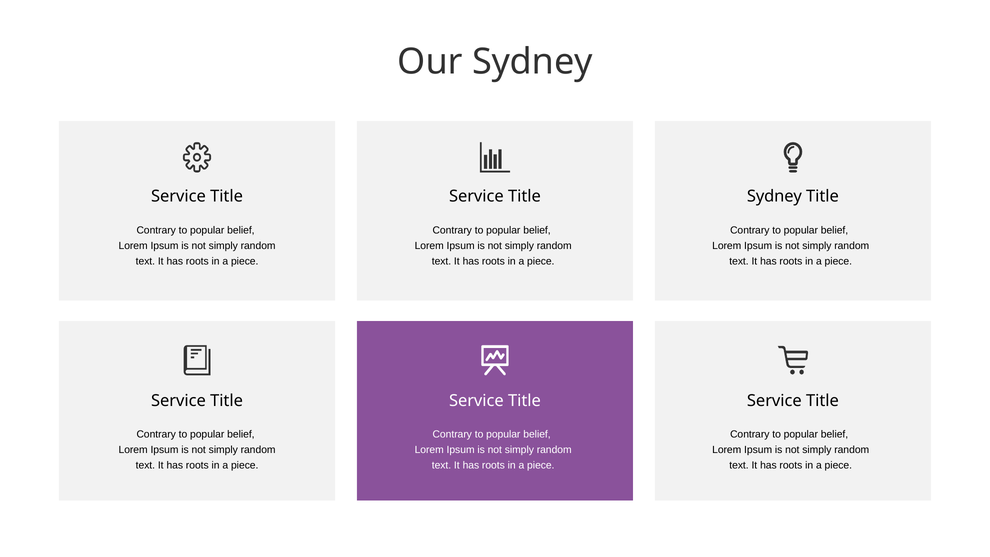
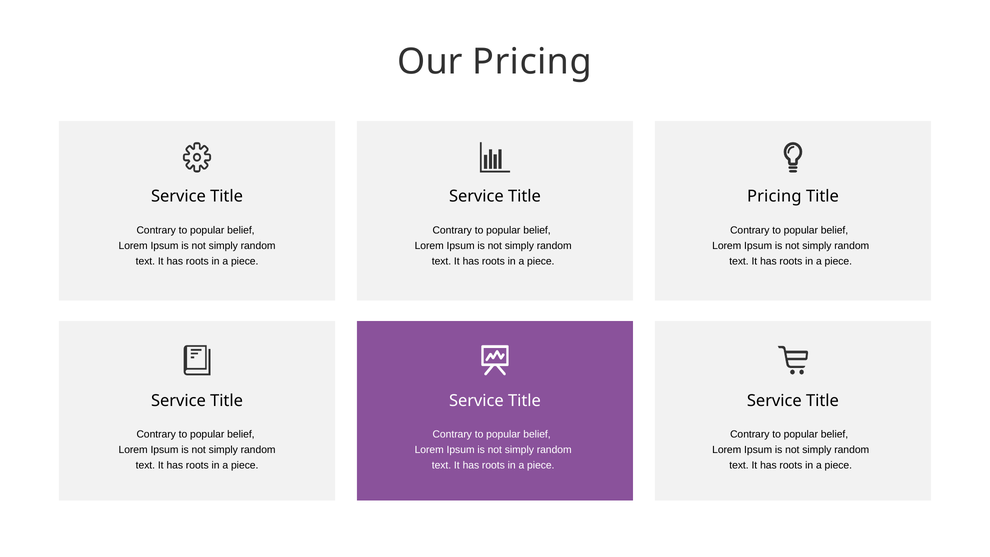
Our Sydney: Sydney -> Pricing
Sydney at (774, 196): Sydney -> Pricing
